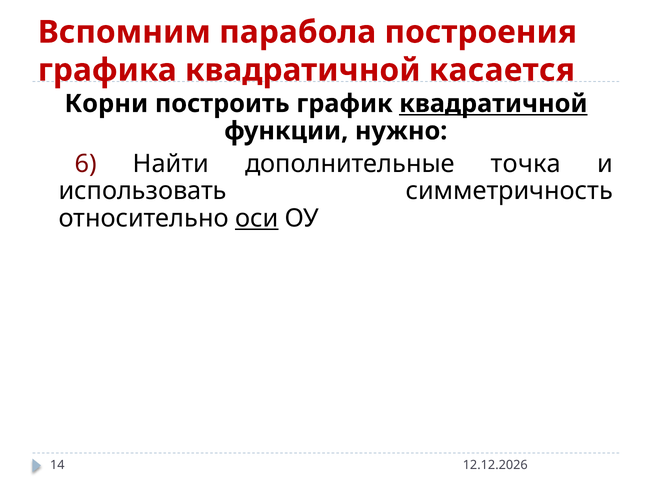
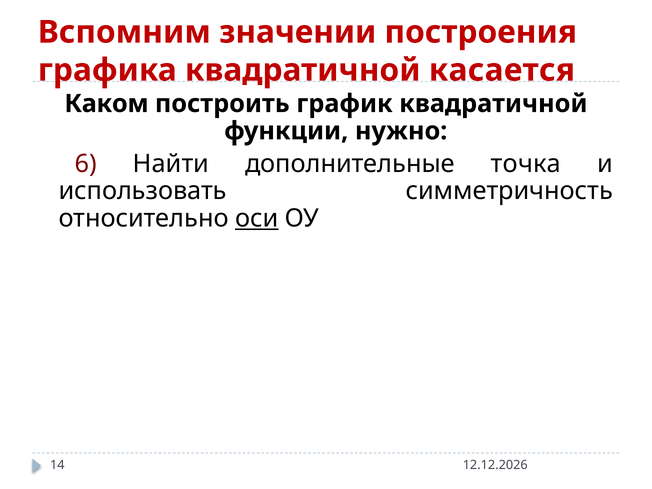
парабола: парабола -> значении
Корни: Корни -> Каком
квадратичной at (493, 104) underline: present -> none
